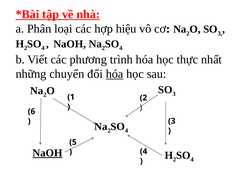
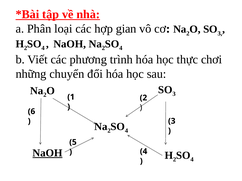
hiệu: hiệu -> gian
nhất: nhất -> chơi
hóa at (115, 74) underline: present -> none
